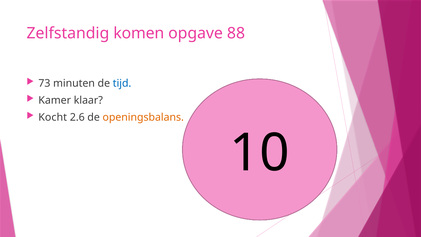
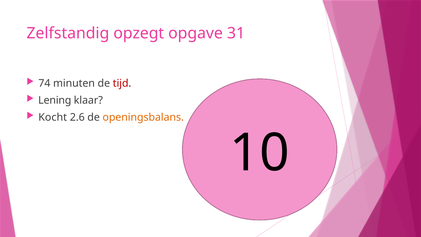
komen: komen -> opzegt
88: 88 -> 31
73: 73 -> 74
tijd colour: blue -> red
Kamer: Kamer -> Lening
